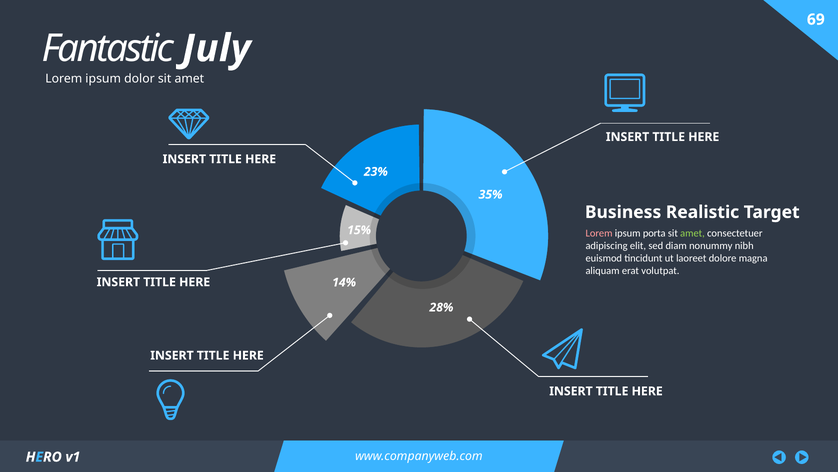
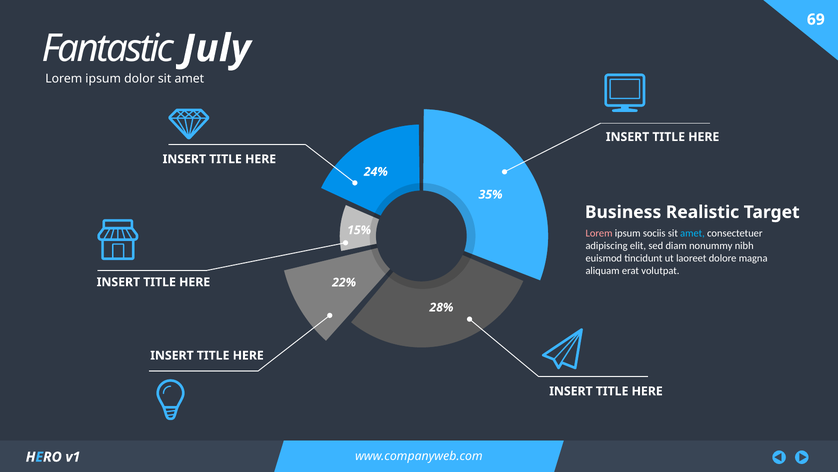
23%: 23% -> 24%
porta: porta -> sociis
amet at (693, 233) colour: light green -> light blue
14%: 14% -> 22%
